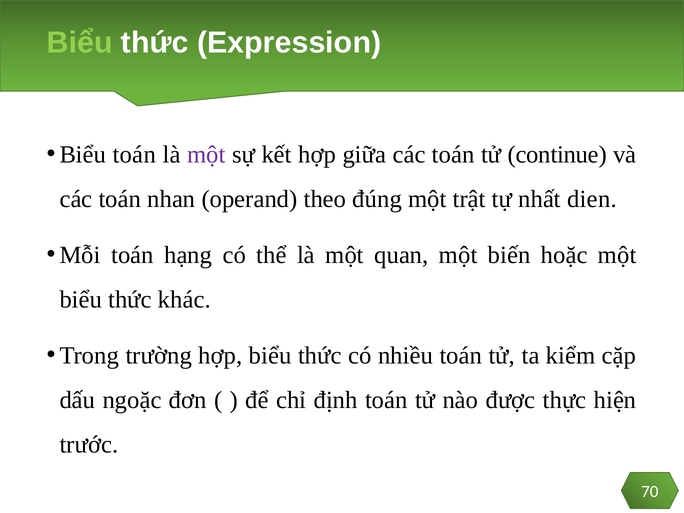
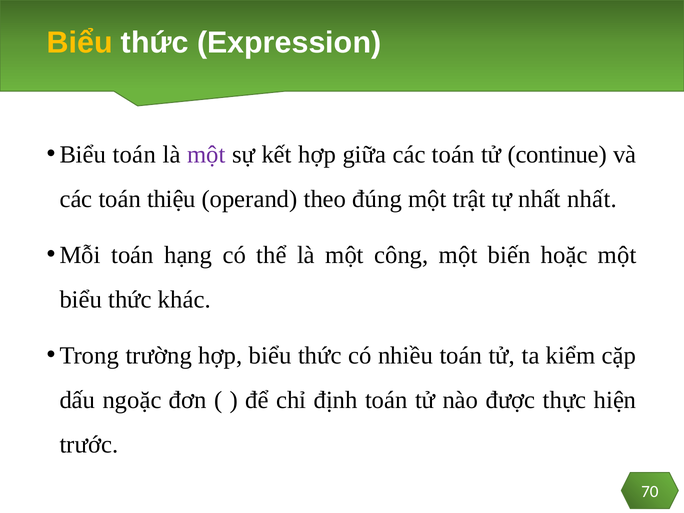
Biểu at (80, 43) colour: light green -> yellow
nhan: nhan -> thiệu
nhất dien: dien -> nhất
quan: quan -> công
